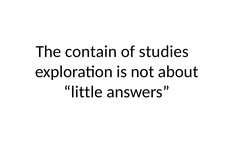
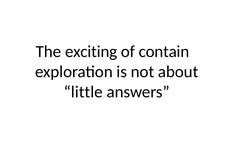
contain: contain -> exciting
studies: studies -> contain
